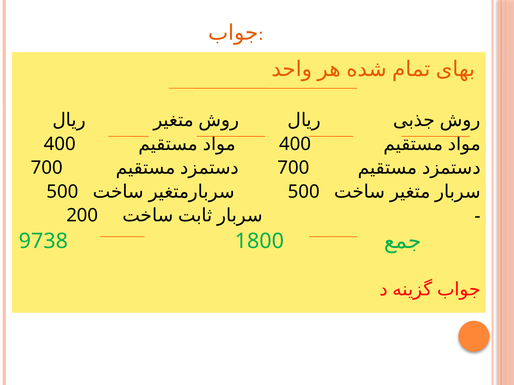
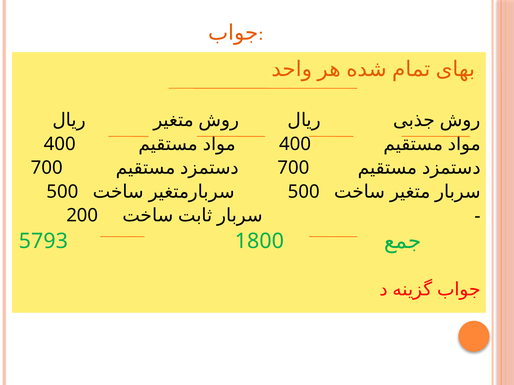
9738: 9738 -> 5793
